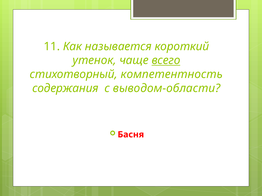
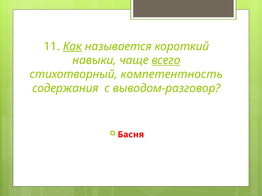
Как underline: none -> present
утенок: утенок -> навыки
выводом-области: выводом-области -> выводом-разговор
